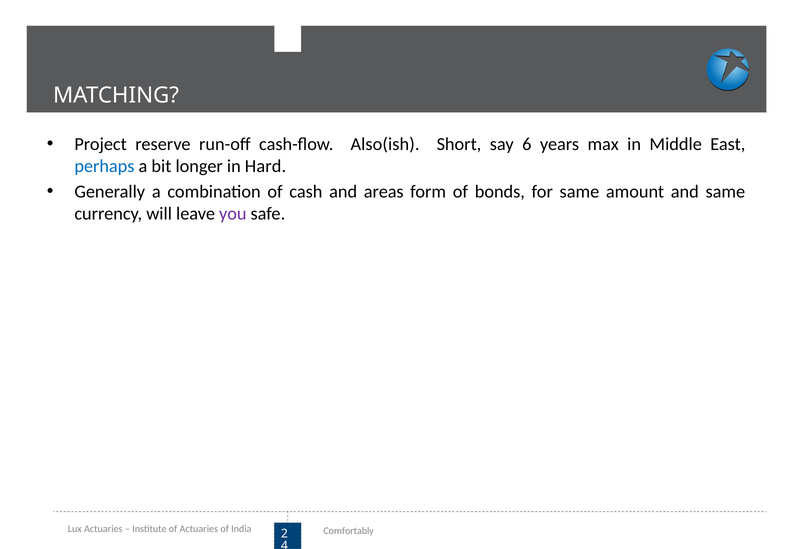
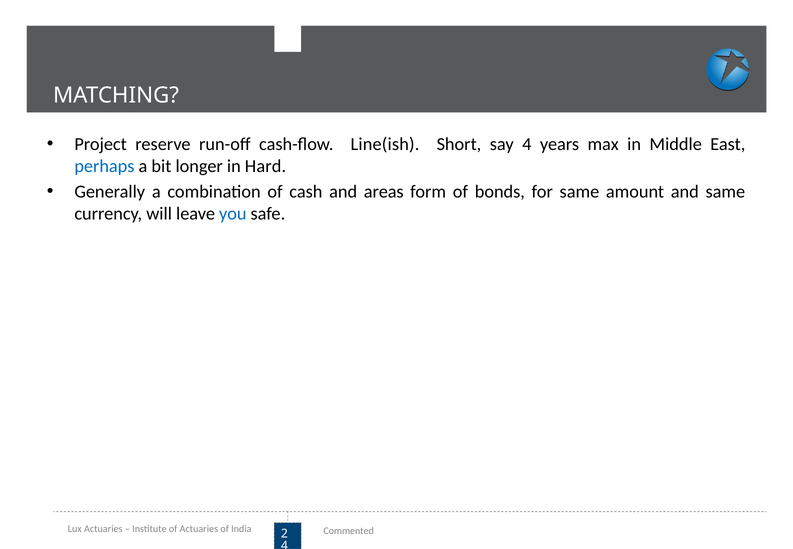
Also(ish: Also(ish -> Line(ish
say 6: 6 -> 4
you colour: purple -> blue
Comfortably: Comfortably -> Commented
